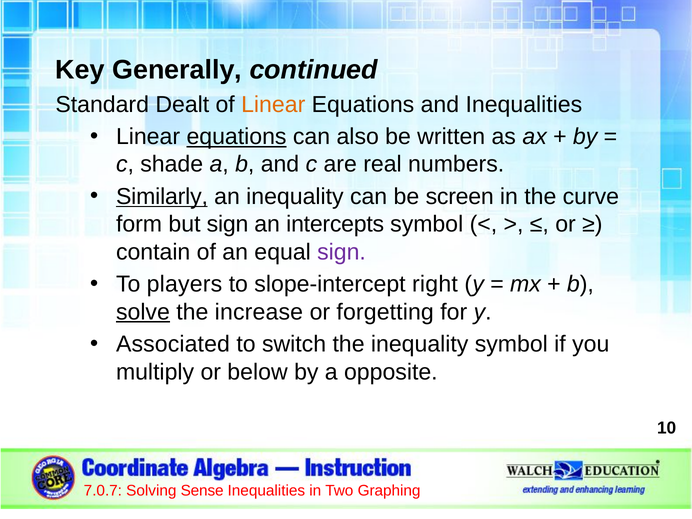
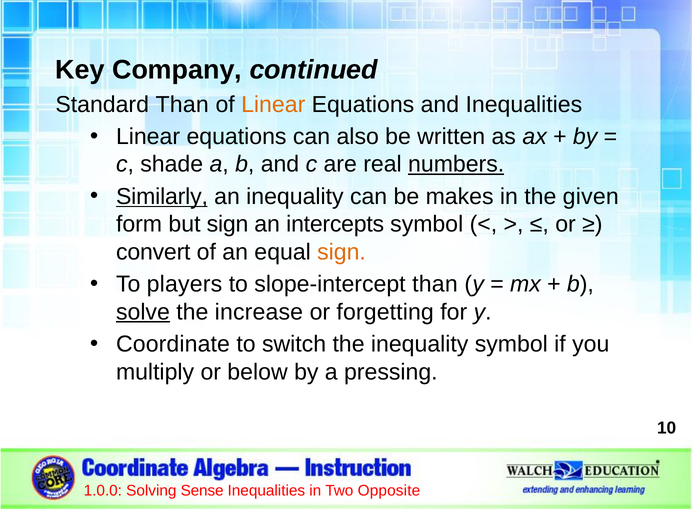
Generally: Generally -> Company
Standard Dealt: Dealt -> Than
equations at (237, 137) underline: present -> none
numbers underline: none -> present
screen: screen -> makes
curve: curve -> given
contain: contain -> convert
sign at (342, 252) colour: purple -> orange
slope-intercept right: right -> than
Associated: Associated -> Coordinate
opposite: opposite -> pressing
7.0.7: 7.0.7 -> 1.0.0
Graphing: Graphing -> Opposite
